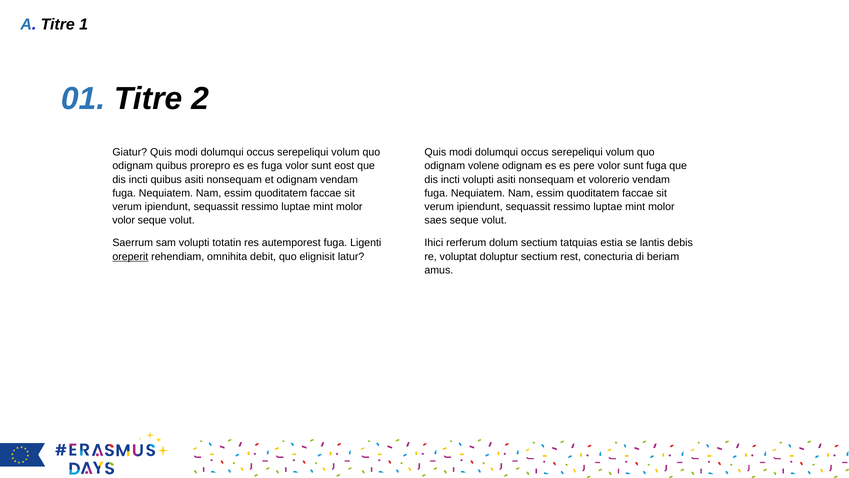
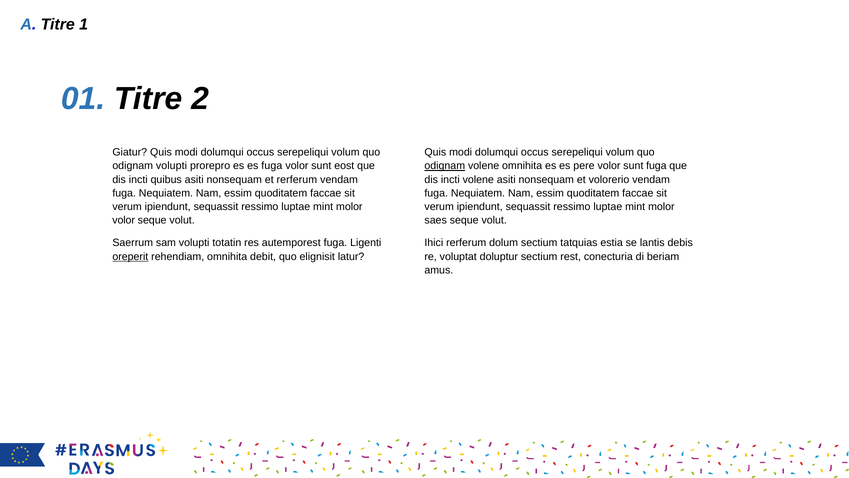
odignam quibus: quibus -> volupti
odignam at (445, 166) underline: none -> present
volene odignam: odignam -> omnihita
et odignam: odignam -> rerferum
incti volupti: volupti -> volene
